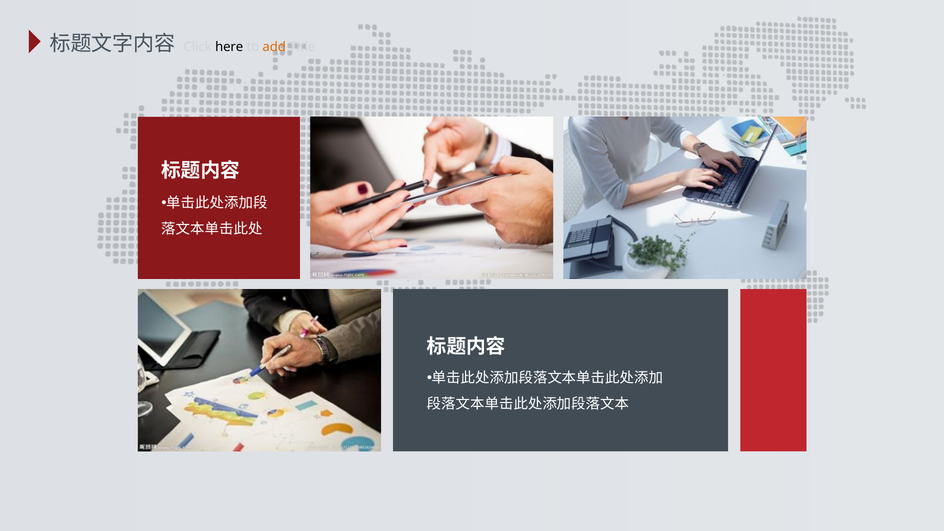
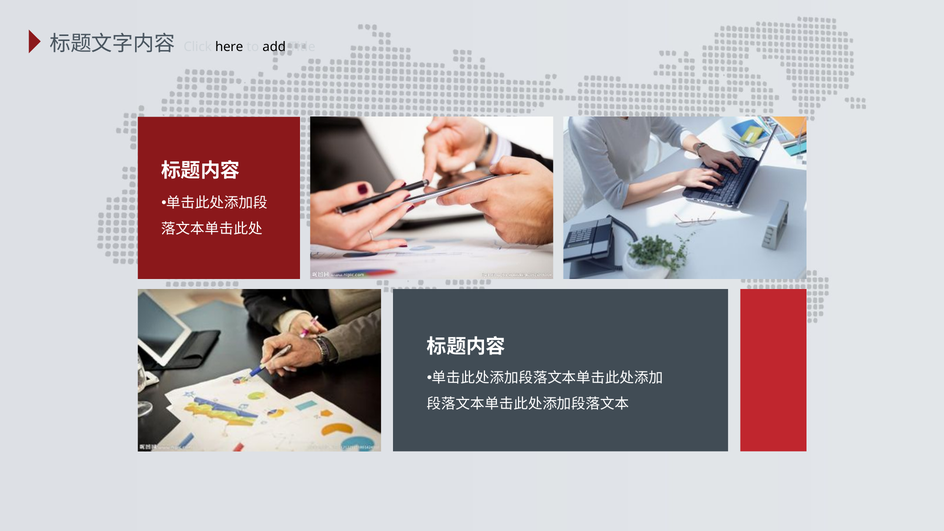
add colour: orange -> black
